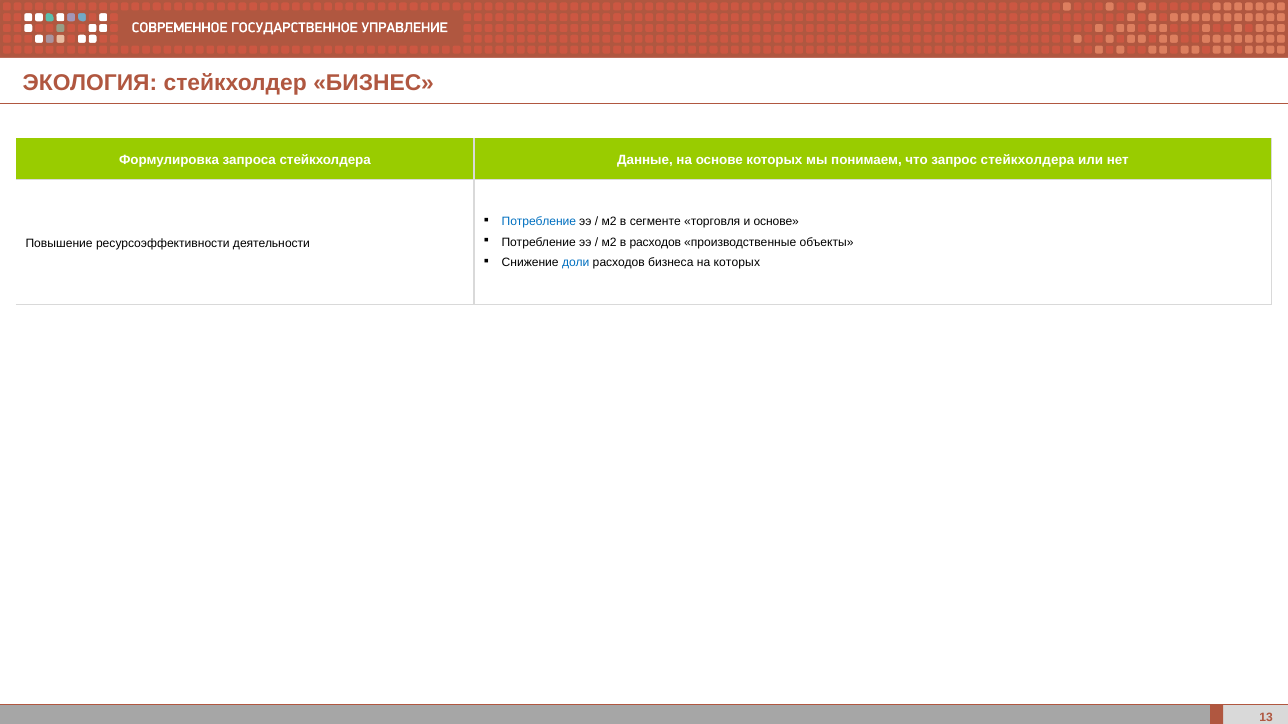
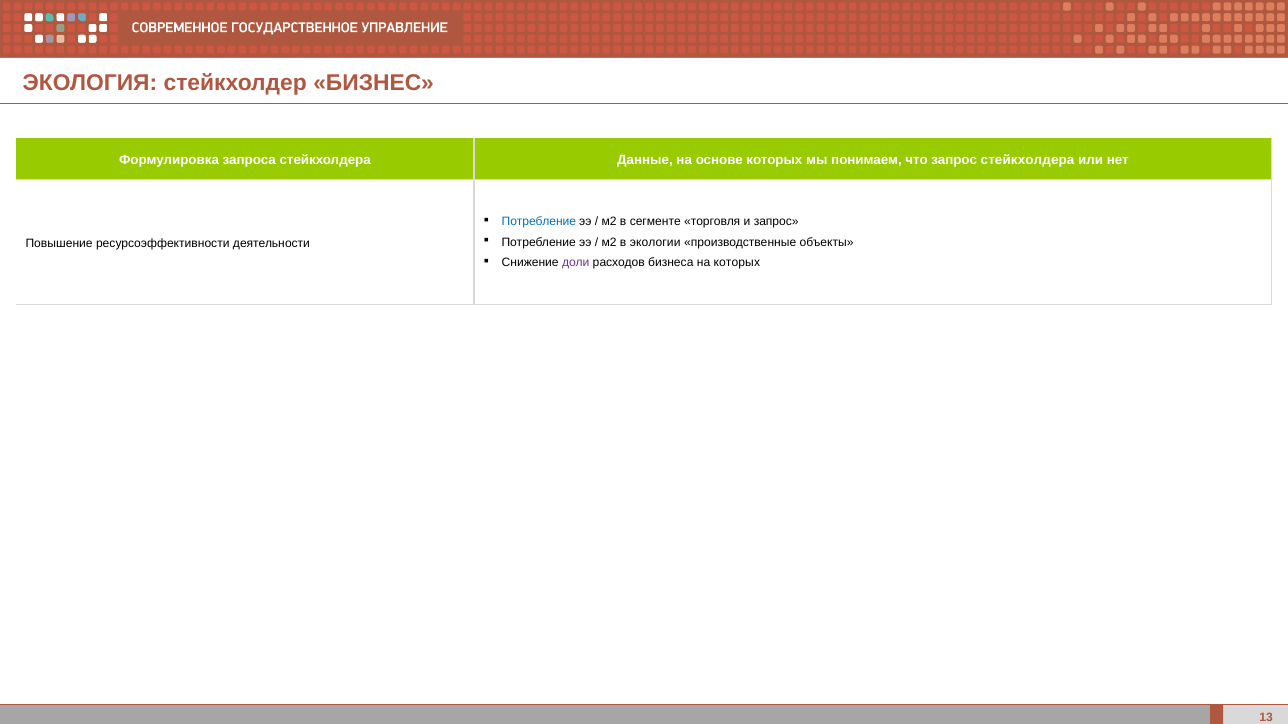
и основе: основе -> запрос
в расходов: расходов -> экологии
доли colour: blue -> purple
